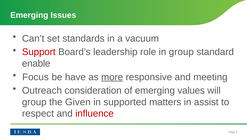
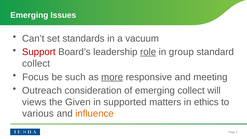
role underline: none -> present
enable at (36, 64): enable -> collect
have: have -> such
emerging values: values -> collect
group at (34, 102): group -> views
assist: assist -> ethics
respect: respect -> various
influence colour: red -> orange
